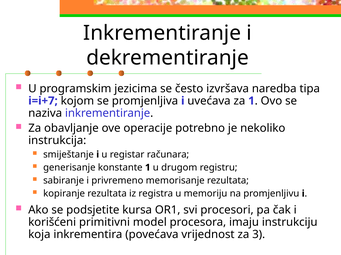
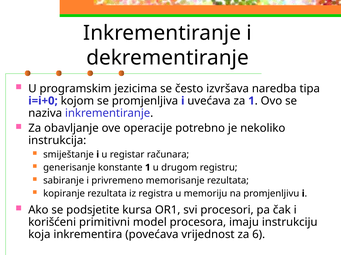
i=i+7: i=i+7 -> i=i+0
3: 3 -> 6
